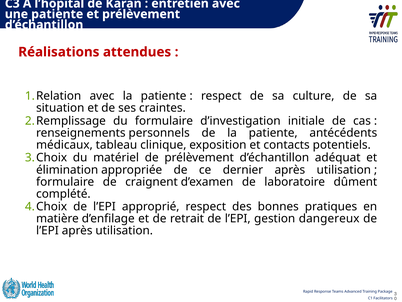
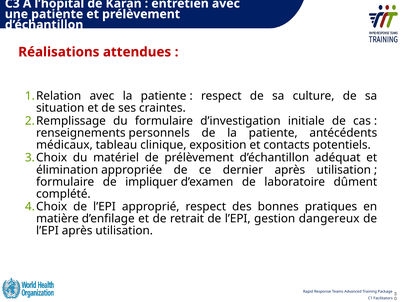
craignent: craignent -> impliquer
